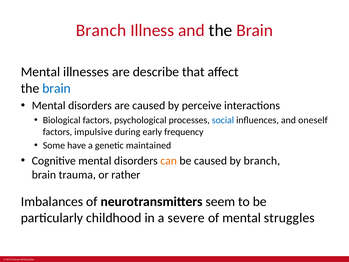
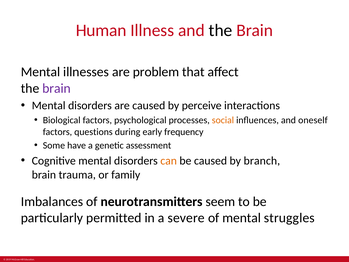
Branch at (101, 30): Branch -> Human
describe: describe -> problem
brain at (57, 88) colour: blue -> purple
social colour: blue -> orange
impulsive: impulsive -> questions
maintained: maintained -> assessment
rather: rather -> family
childhood: childhood -> permitted
